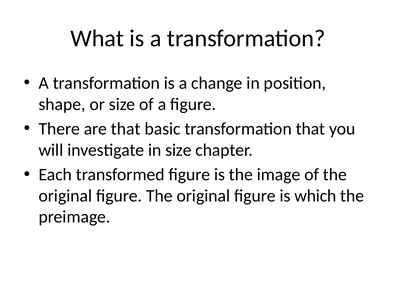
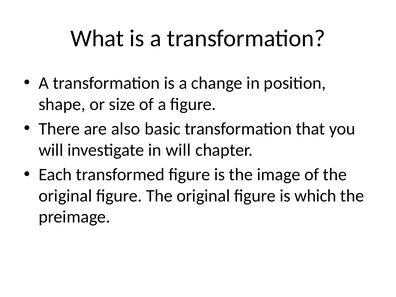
are that: that -> also
in size: size -> will
